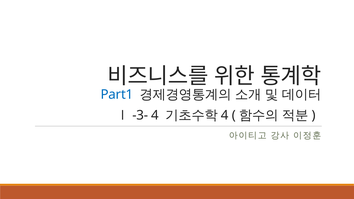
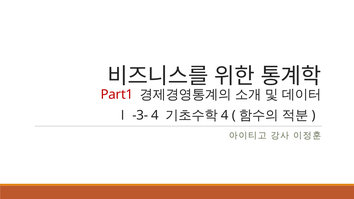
Part1 colour: blue -> red
